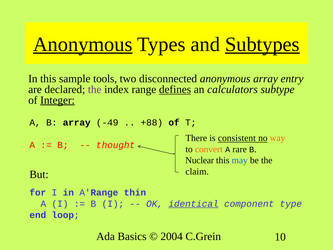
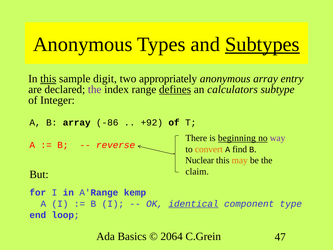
Anonymous at (83, 44) underline: present -> none
this at (48, 79) underline: none -> present
tools: tools -> digit
disconnected: disconnected -> appropriately
Integer underline: present -> none
-49: -49 -> -86
+88: +88 -> +92
consistent: consistent -> beginning
way colour: orange -> purple
thought: thought -> reverse
rare: rare -> find
may colour: blue -> orange
thin: thin -> kemp
2004: 2004 -> 2064
10: 10 -> 47
